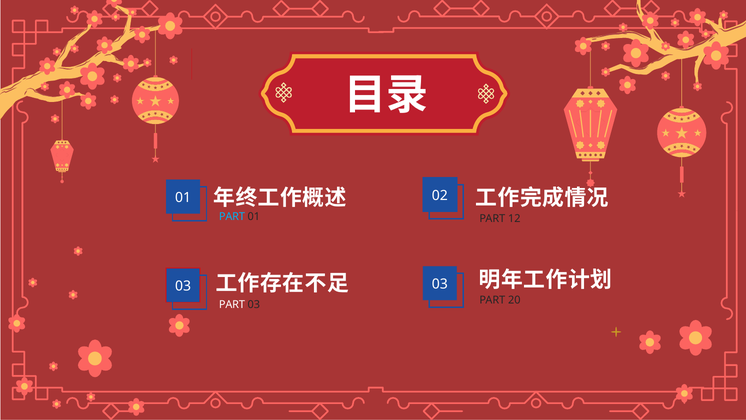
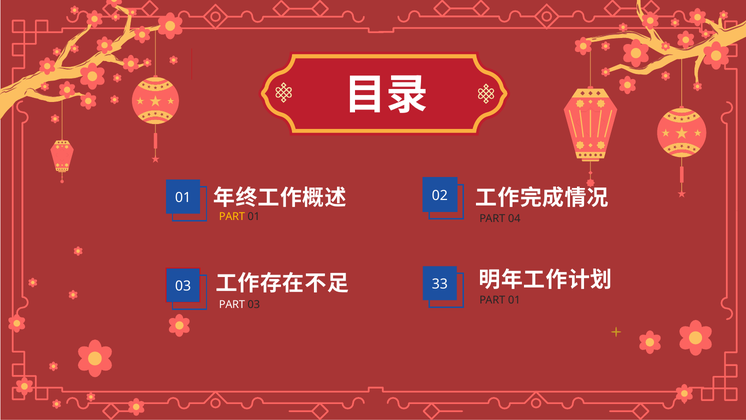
PART at (232, 216) colour: light blue -> yellow
12: 12 -> 04
03 03: 03 -> 33
20 at (514, 300): 20 -> 01
